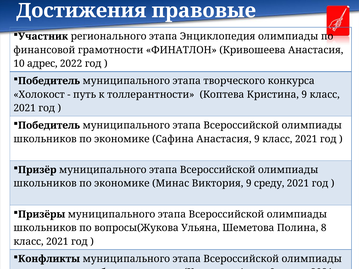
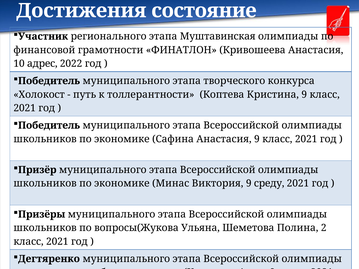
правовые: правовые -> состояние
Энциклопедия: Энциклопедия -> Муштавинская
Полина 8: 8 -> 2
Конфликты: Конфликты -> Дегтяренко
